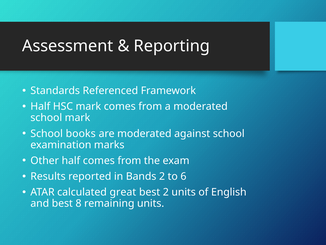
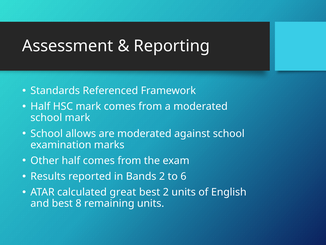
books: books -> allows
